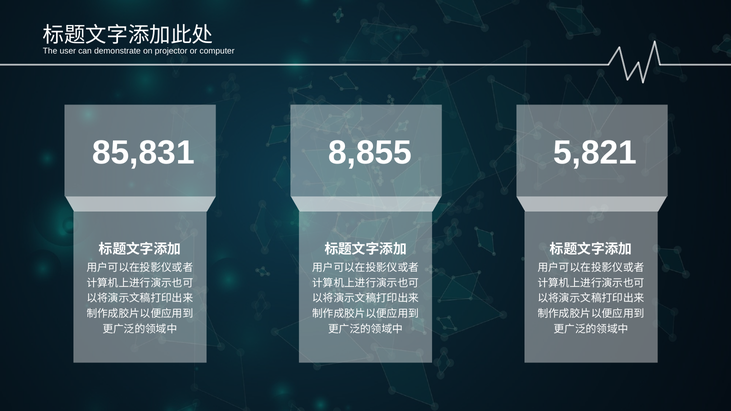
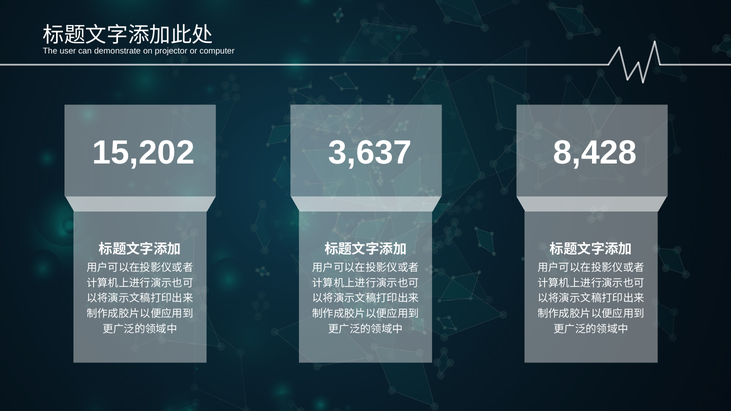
85,831: 85,831 -> 15,202
8,855: 8,855 -> 3,637
5,821: 5,821 -> 8,428
